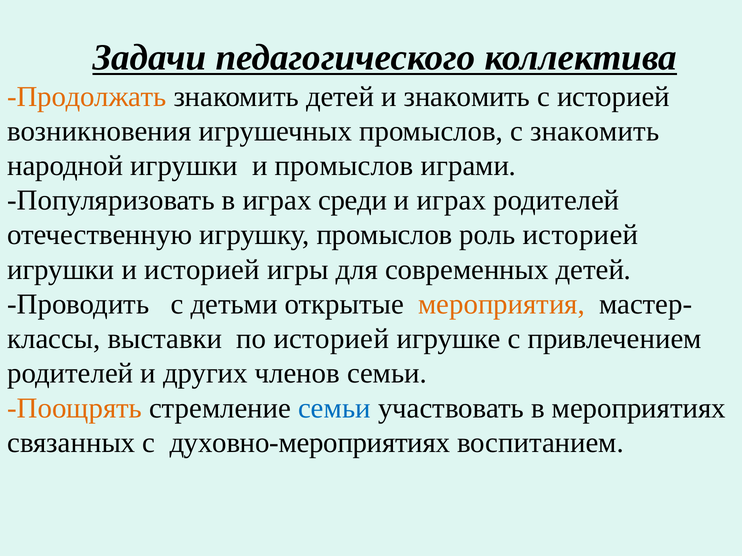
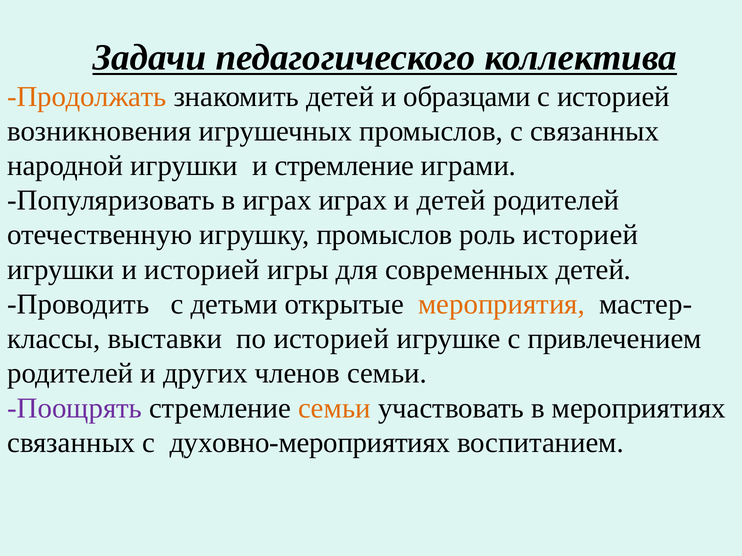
и знакомить: знакомить -> образцами
с знакомить: знакомить -> связанных
и промыслов: промыслов -> стремление
играх среди: среди -> играх
и играх: играх -> детей
Поощрять colour: orange -> purple
семьи at (334, 408) colour: blue -> orange
